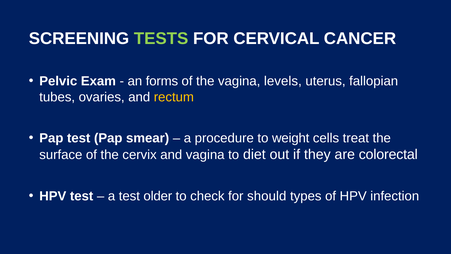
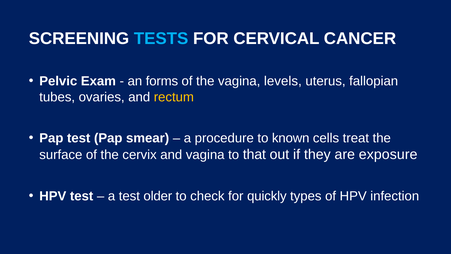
TESTS colour: light green -> light blue
weight: weight -> known
diet: diet -> that
colorectal: colorectal -> exposure
should: should -> quickly
